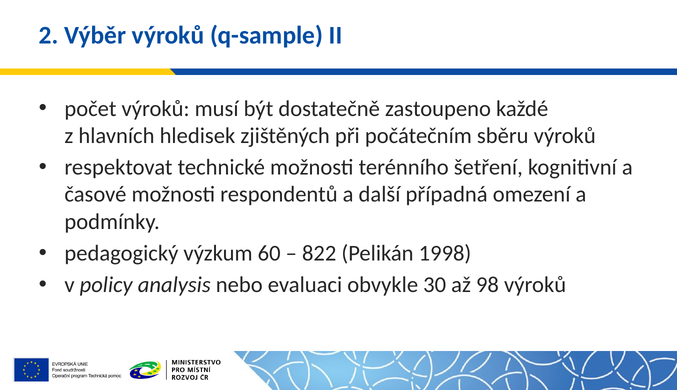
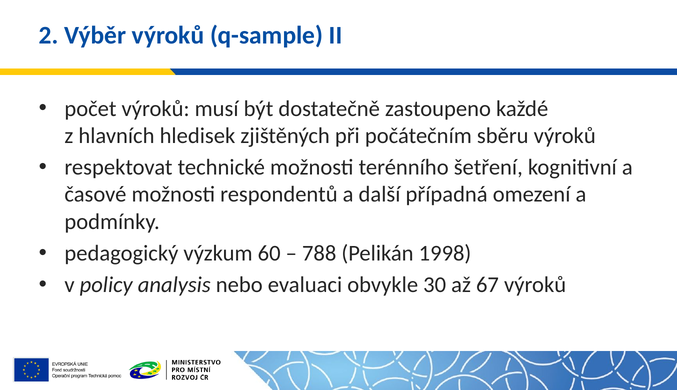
822: 822 -> 788
98: 98 -> 67
